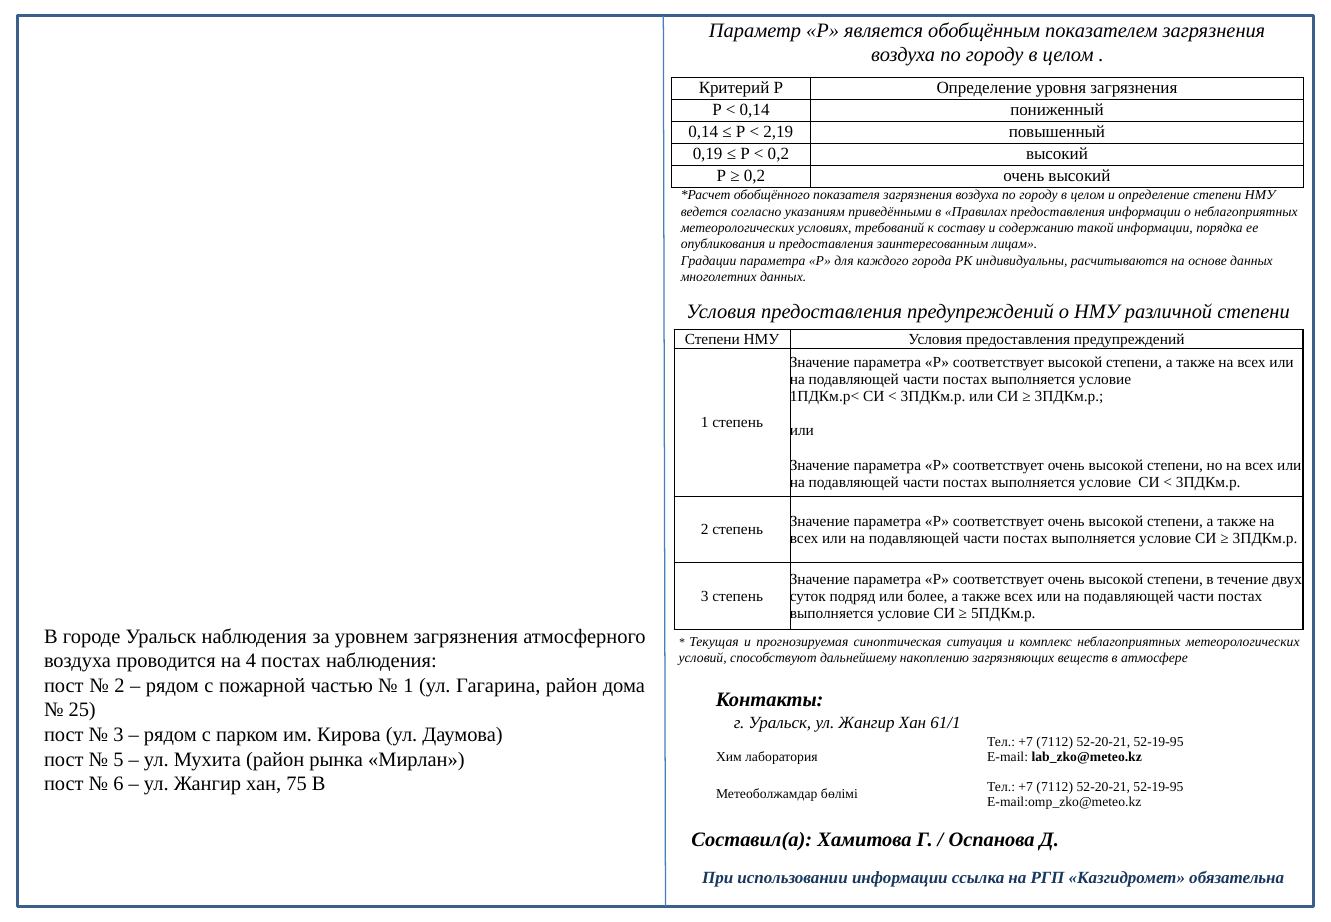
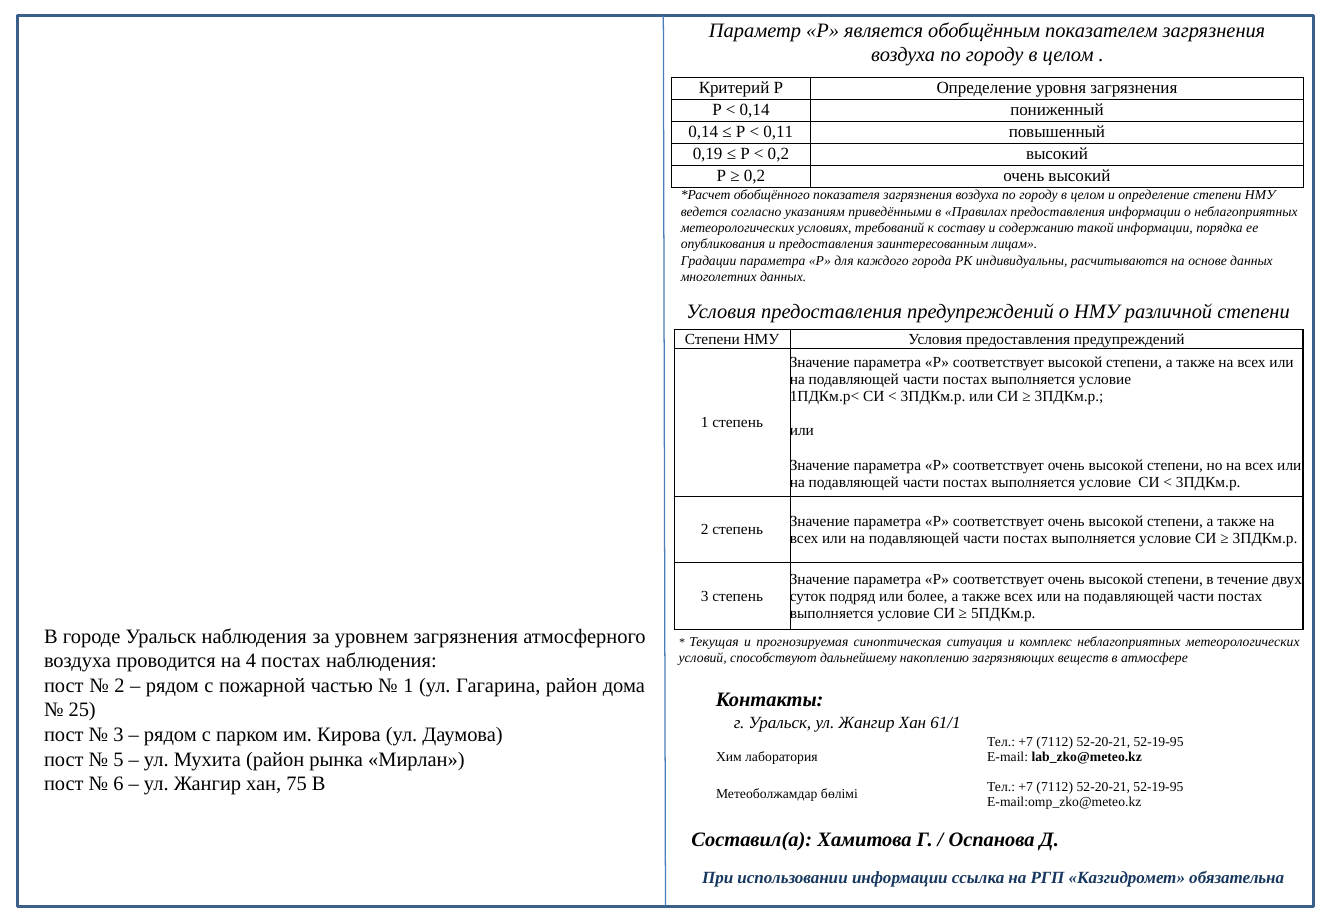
2,19: 2,19 -> 0,11
